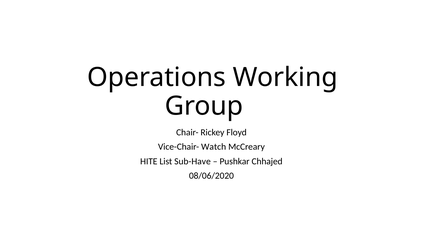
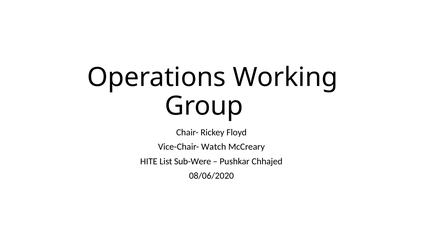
Sub-Have: Sub-Have -> Sub-Were
